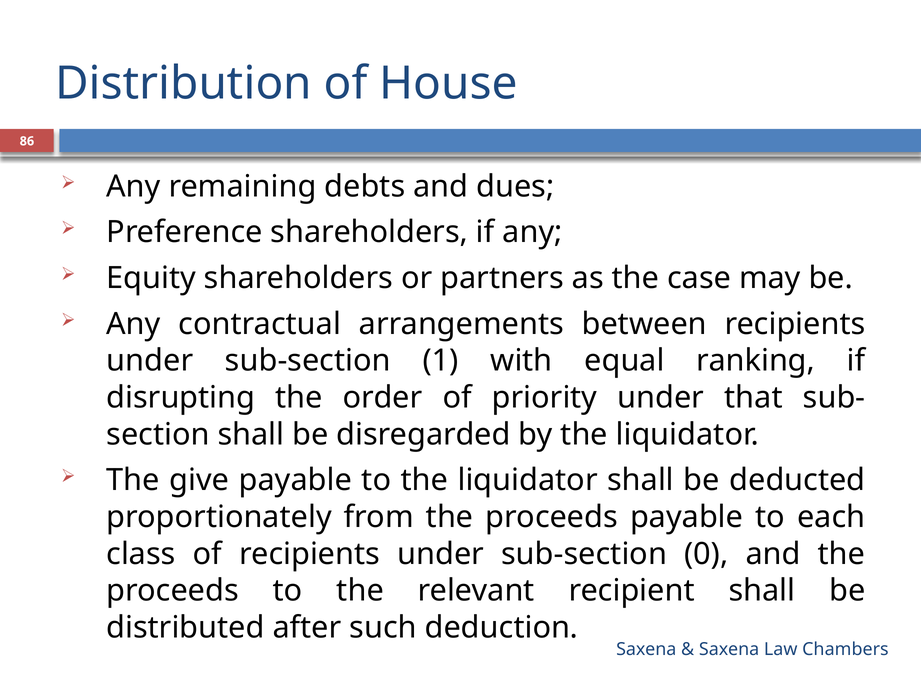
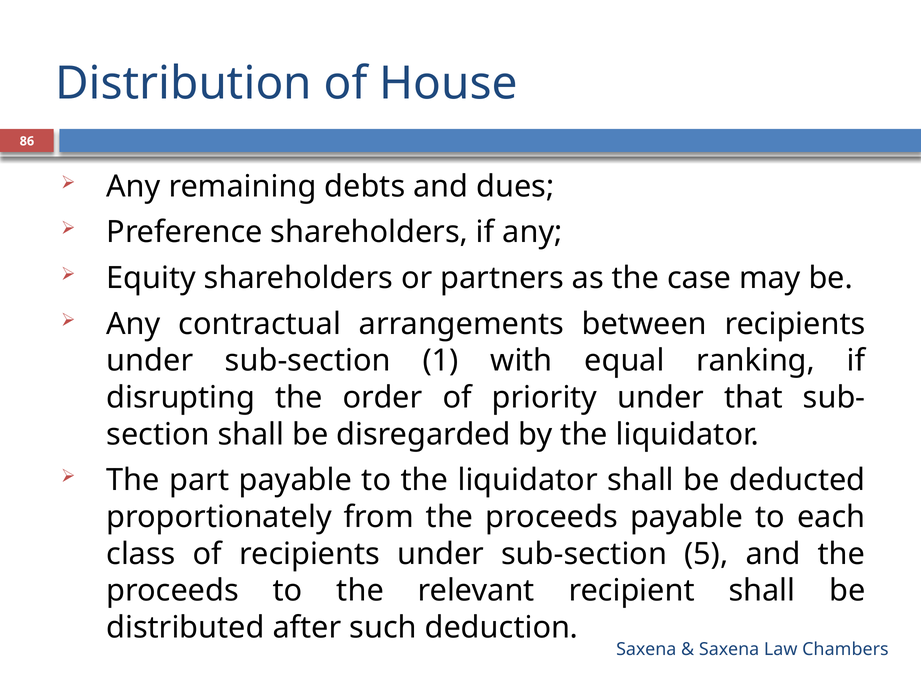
give: give -> part
0: 0 -> 5
